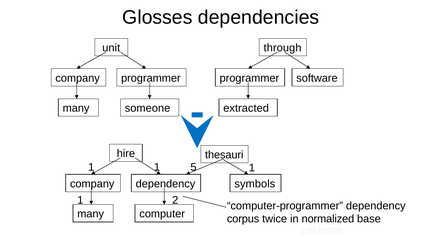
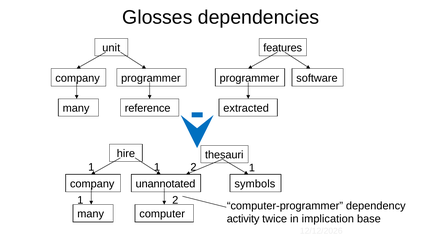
through: through -> features
someone: someone -> reference
5 at (193, 167): 5 -> 2
company dependency: dependency -> unannotated
corpus: corpus -> activity
normalized: normalized -> implication
